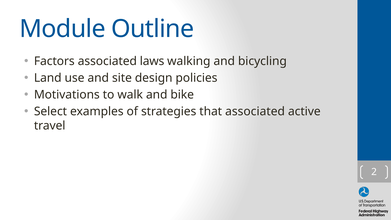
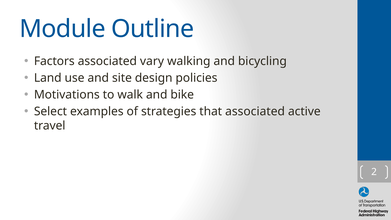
laws: laws -> vary
